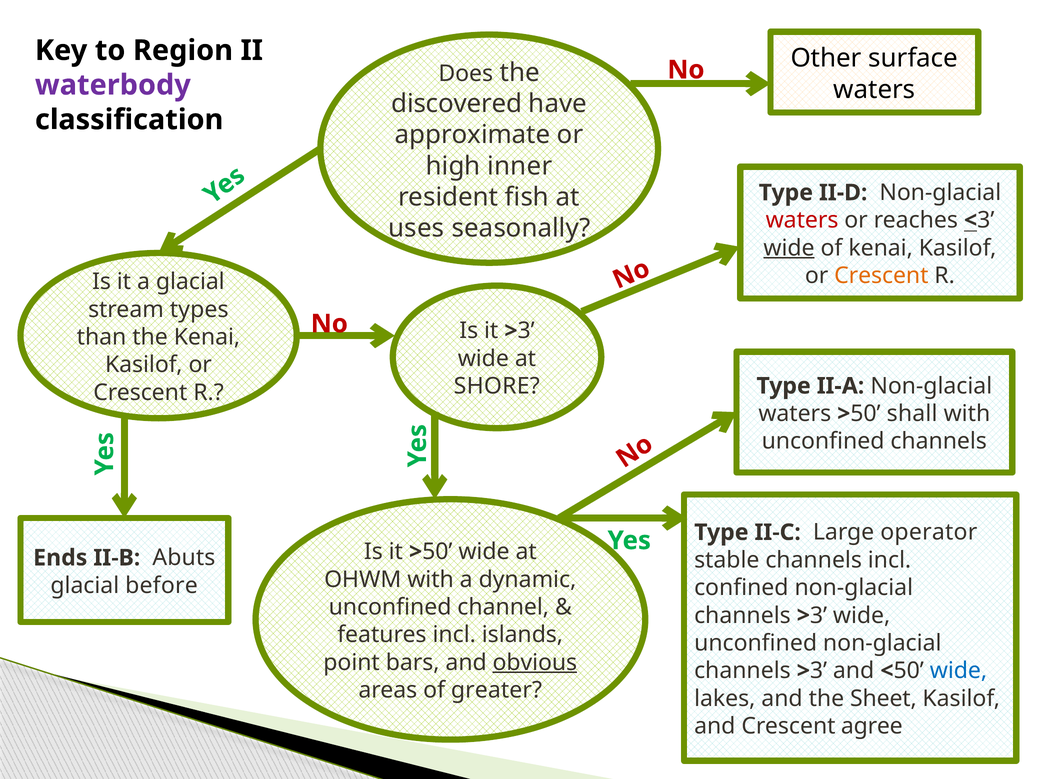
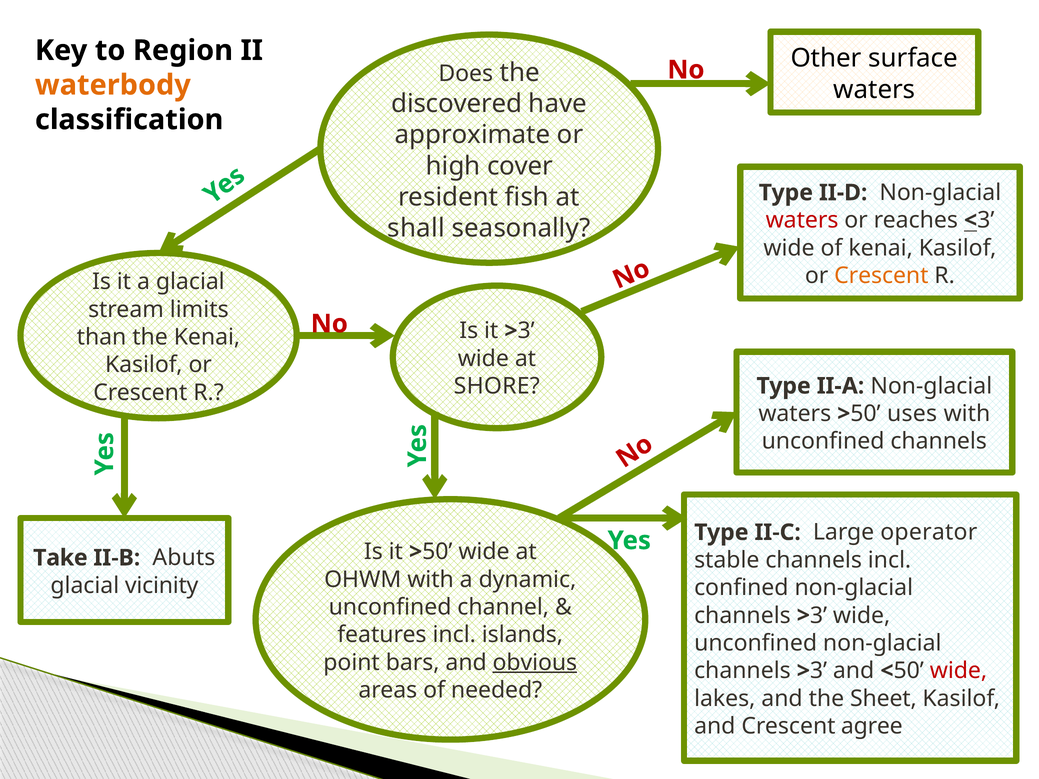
waterbody colour: purple -> orange
inner: inner -> cover
uses: uses -> shall
wide at (789, 248) underline: present -> none
types: types -> limits
shall: shall -> uses
Ends: Ends -> Take
before: before -> vicinity
wide at (958, 671) colour: blue -> red
greater: greater -> needed
